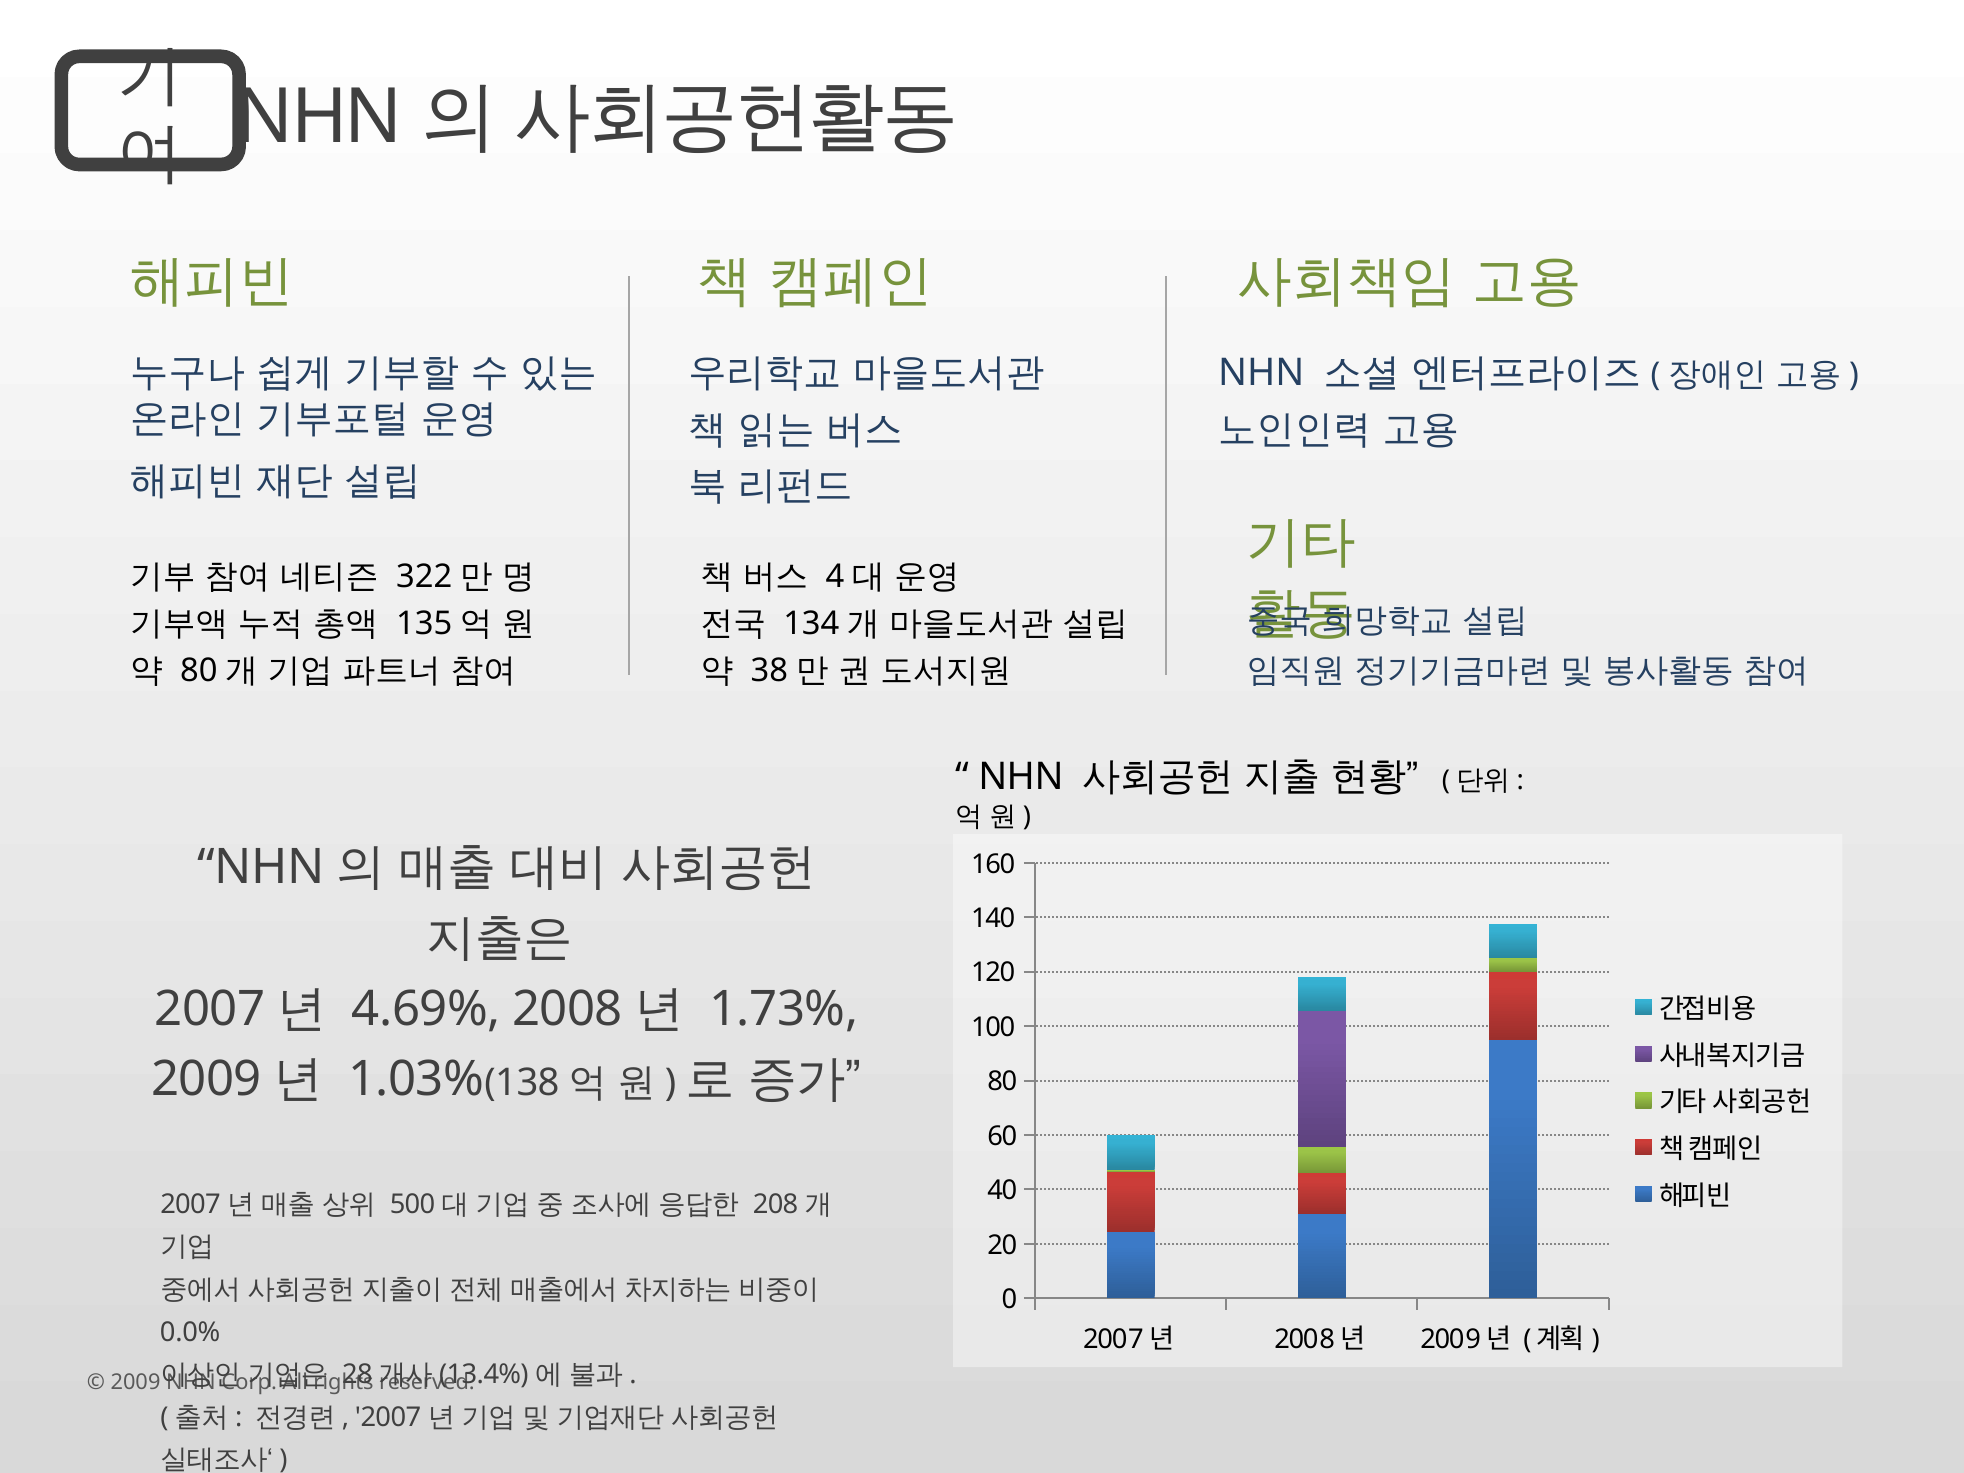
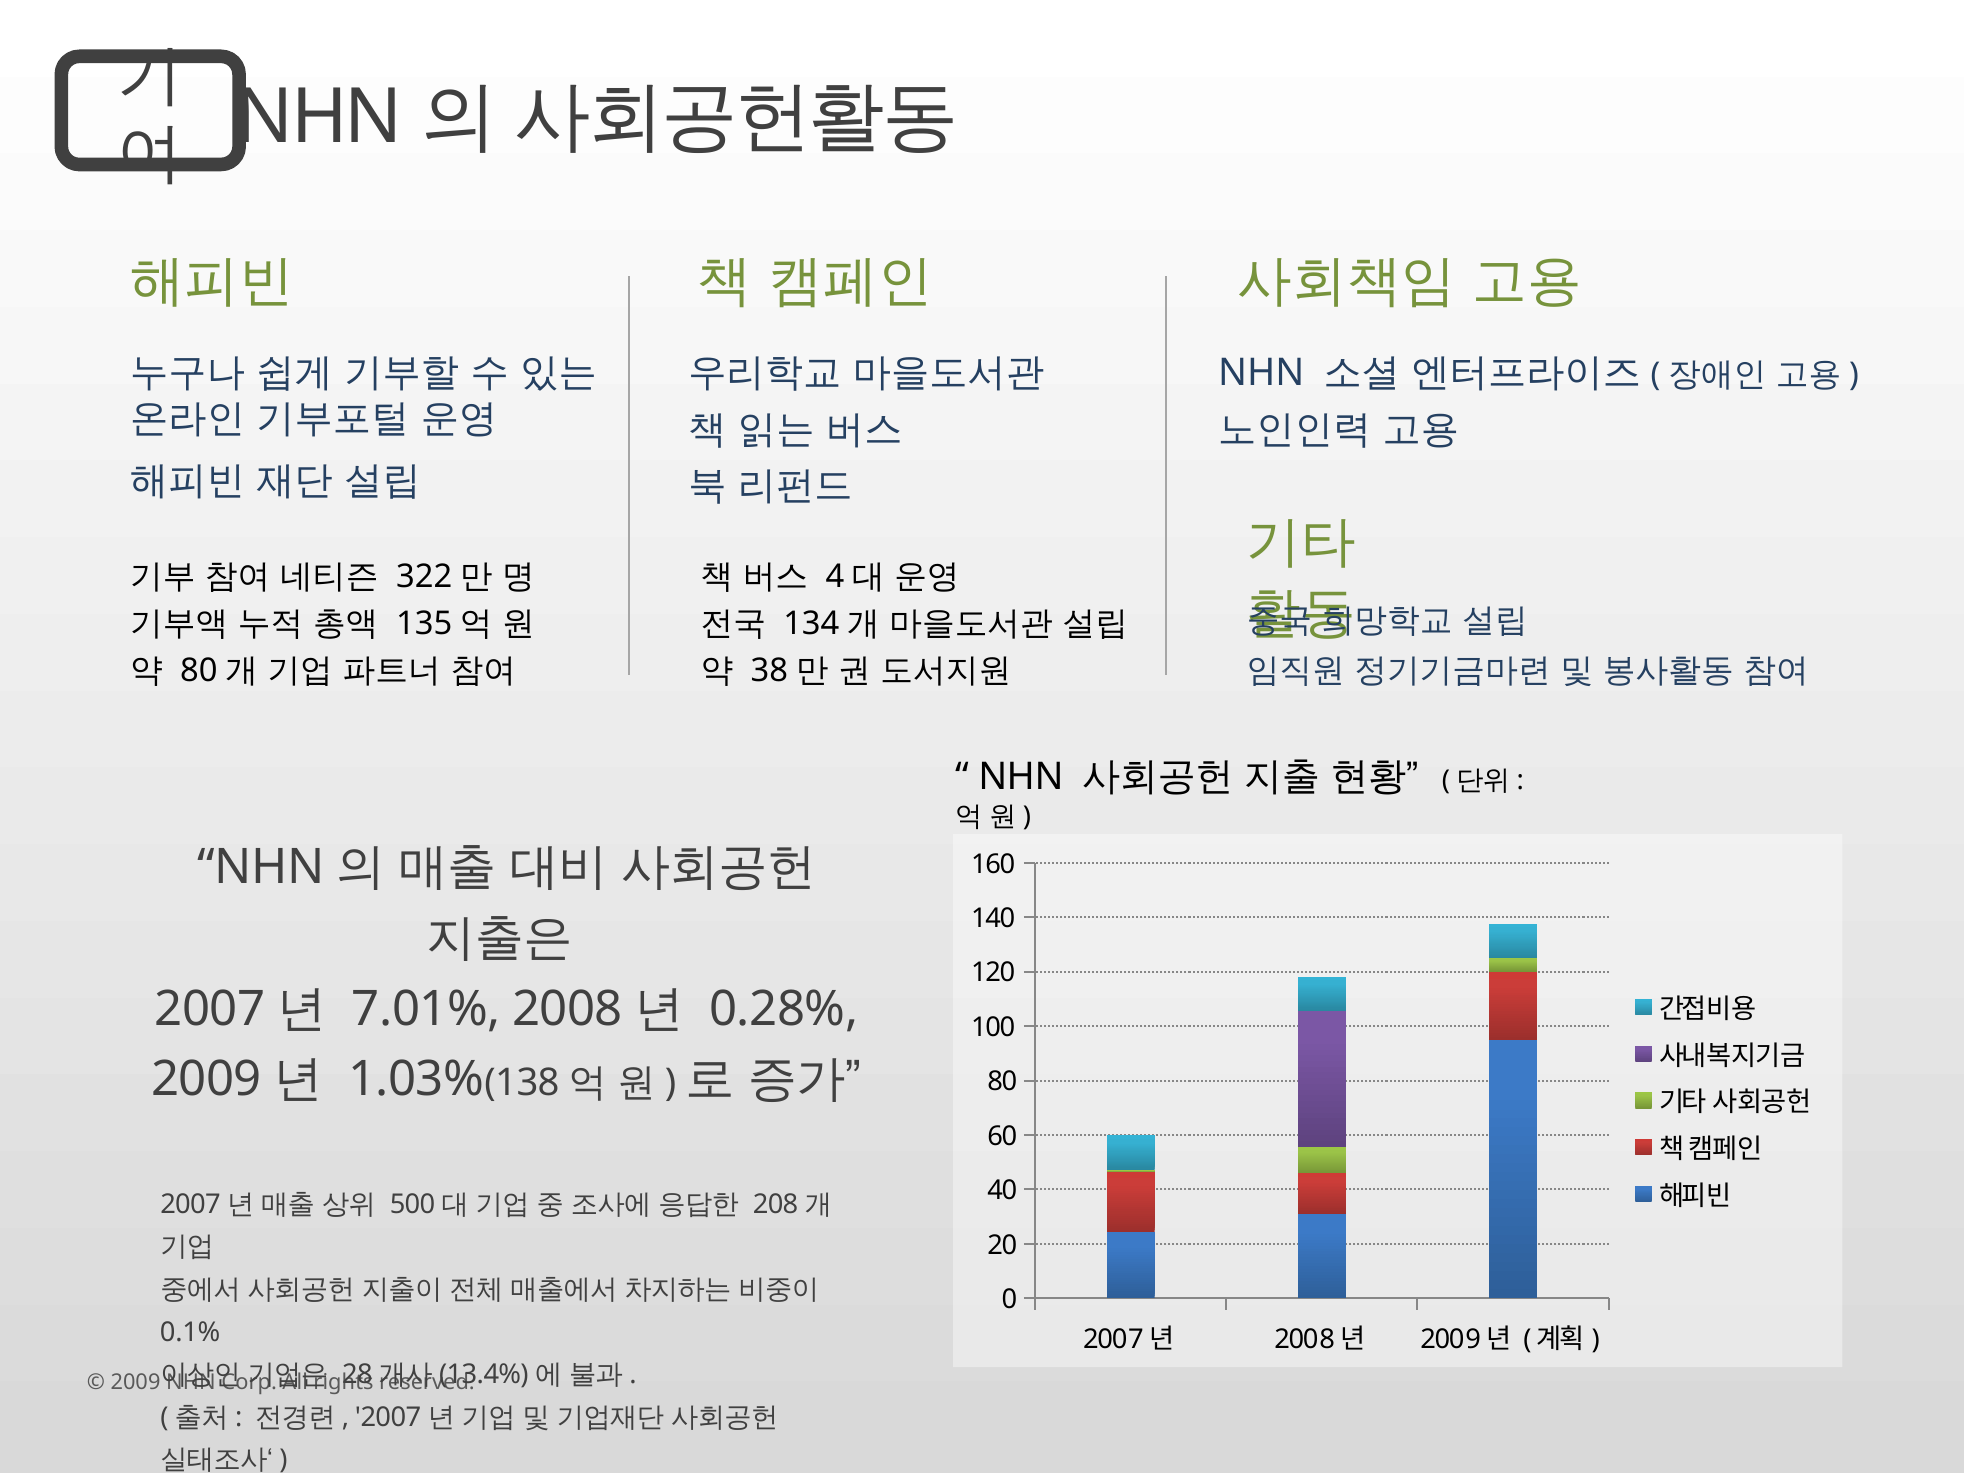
4.69%: 4.69% -> 7.01%
1.73%: 1.73% -> 0.28%
0.0%: 0.0% -> 0.1%
